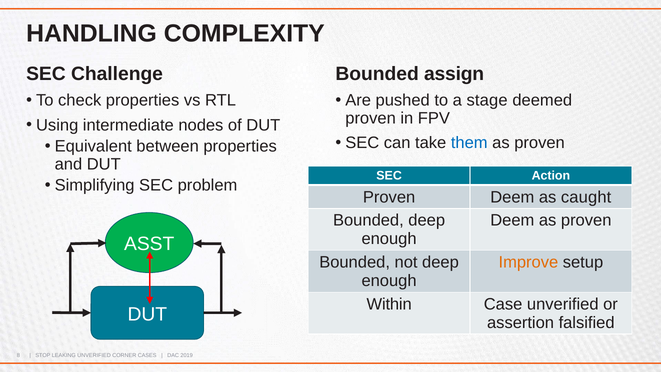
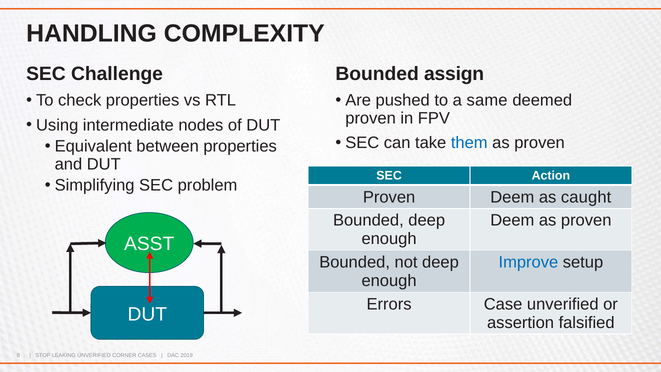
stage: stage -> same
Improve colour: orange -> blue
Within: Within -> Errors
